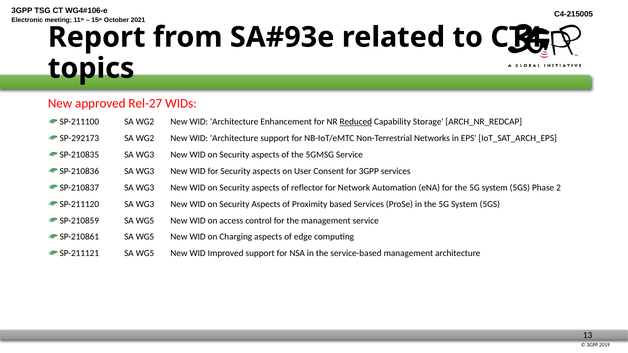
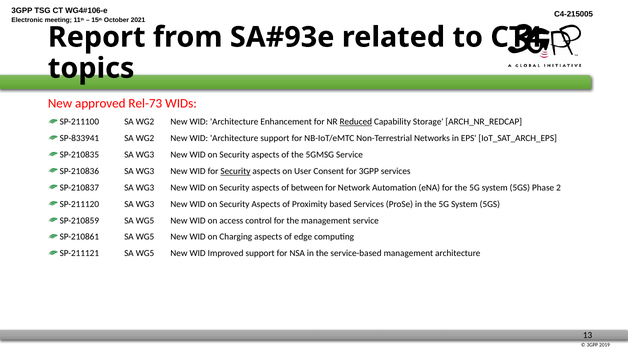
Rel-27: Rel-27 -> Rel-73
SP-292173: SP-292173 -> SP-833941
Security at (235, 171) underline: none -> present
reflector: reflector -> between
